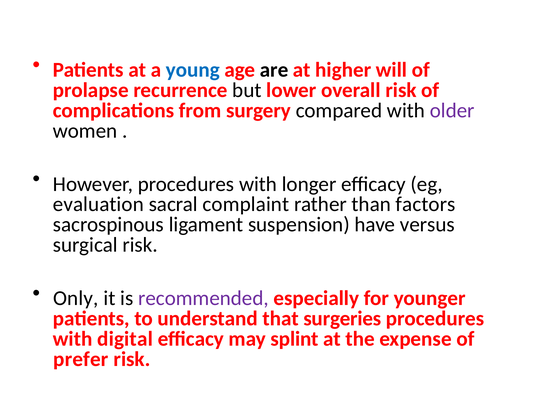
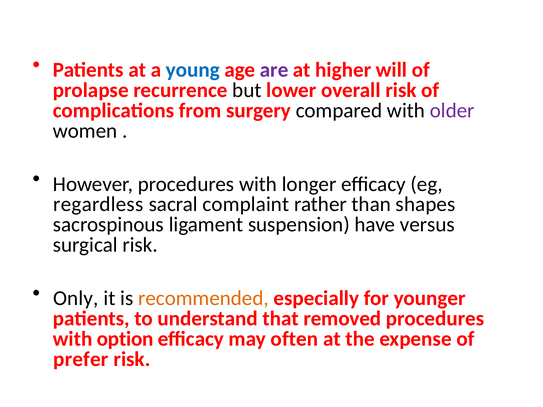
are colour: black -> purple
evaluation: evaluation -> regardless
factors: factors -> shapes
recommended colour: purple -> orange
surgeries: surgeries -> removed
digital: digital -> option
splint: splint -> often
